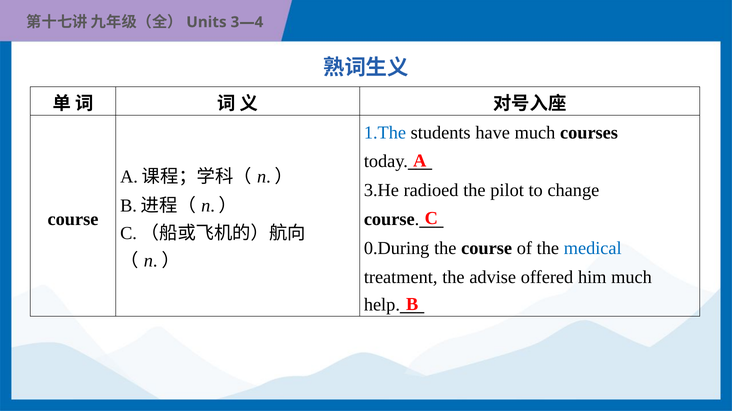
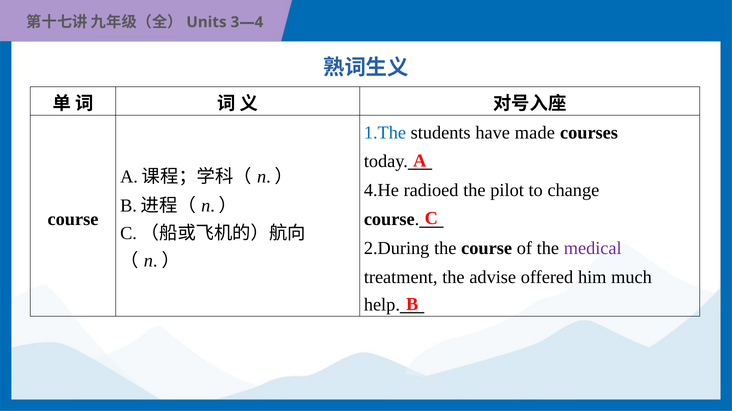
have much: much -> made
3.He: 3.He -> 4.He
0.During: 0.During -> 2.During
medical colour: blue -> purple
